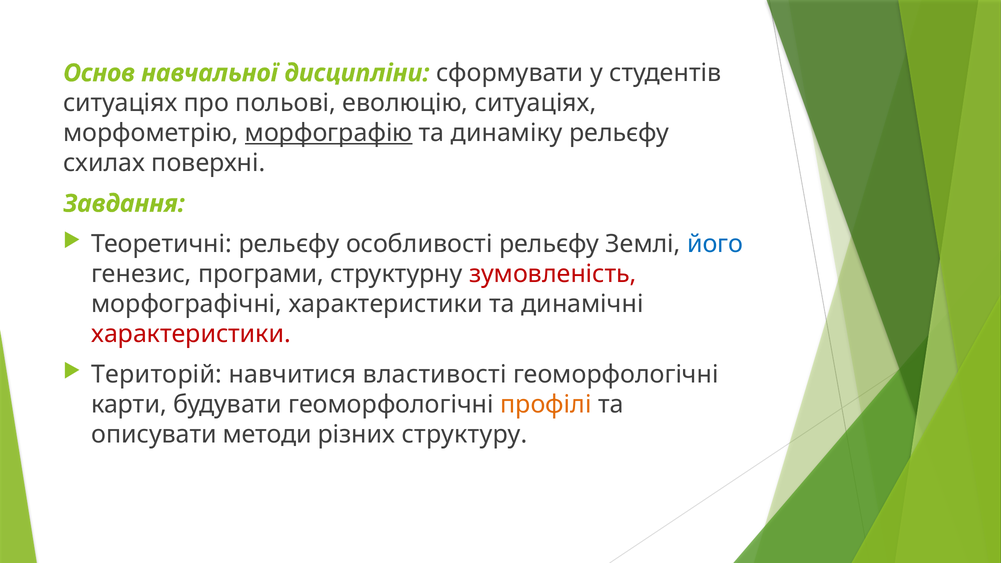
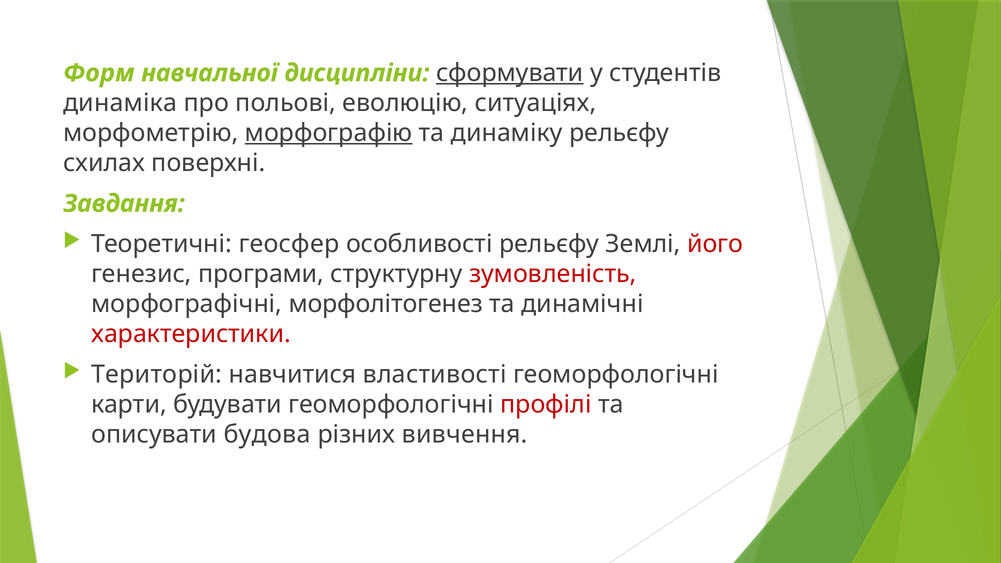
Основ: Основ -> Форм
сформувати underline: none -> present
ситуаціях at (120, 103): ситуаціях -> динаміка
Теоретичні рельєфу: рельєфу -> геосфер
його colour: blue -> red
морфографічні характеристики: характеристики -> морфолітогенез
профілі colour: orange -> red
методи: методи -> будова
структуру: структуру -> вивчення
